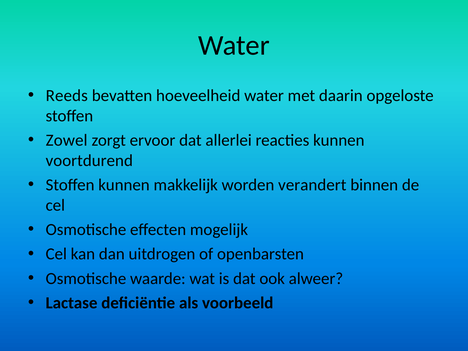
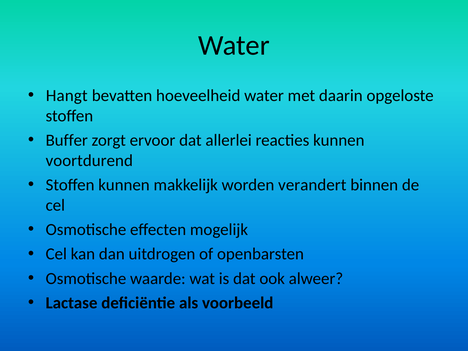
Reeds: Reeds -> Hangt
Zowel: Zowel -> Buffer
